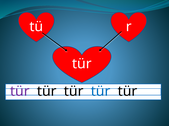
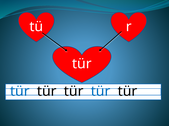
tür at (20, 92) colour: purple -> blue
